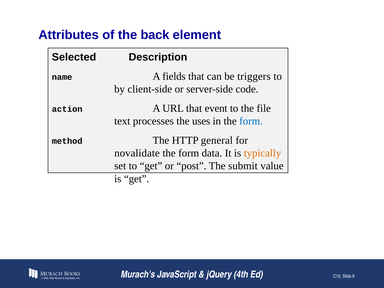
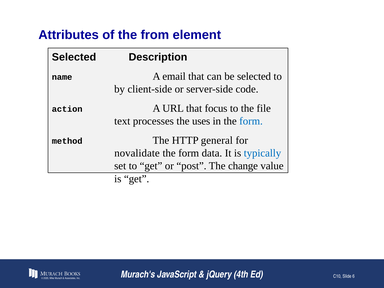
back: back -> from
fields: fields -> email
be triggers: triggers -> selected
event: event -> focus
typically colour: orange -> blue
submit: submit -> change
